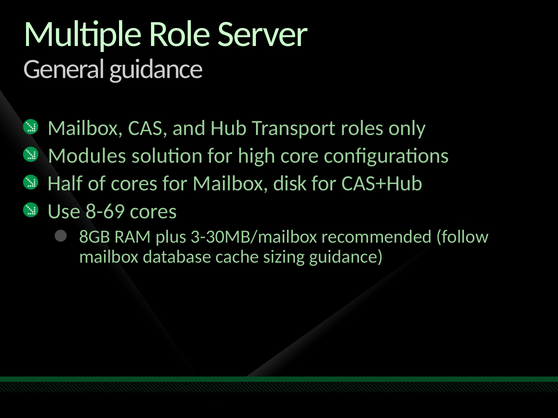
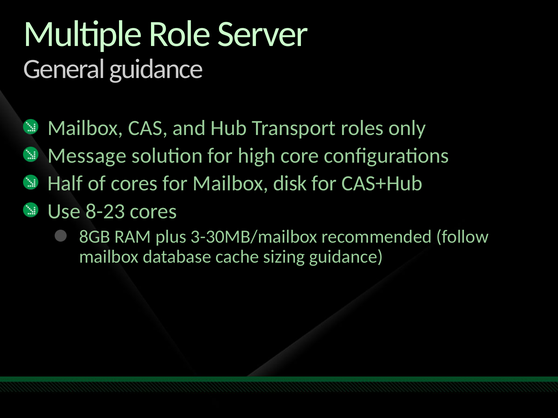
Modules: Modules -> Message
8-69: 8-69 -> 8-23
